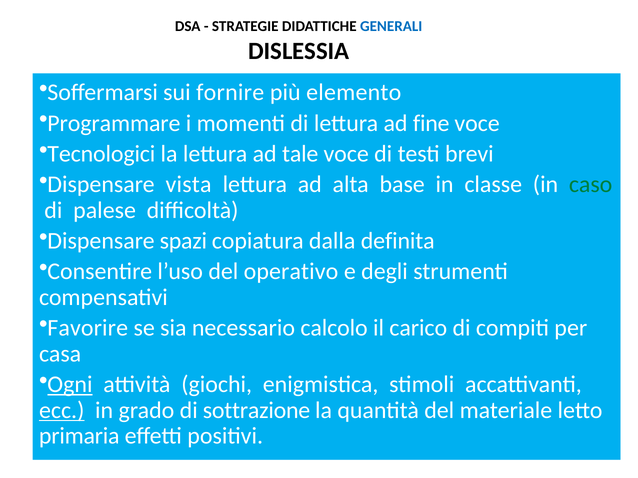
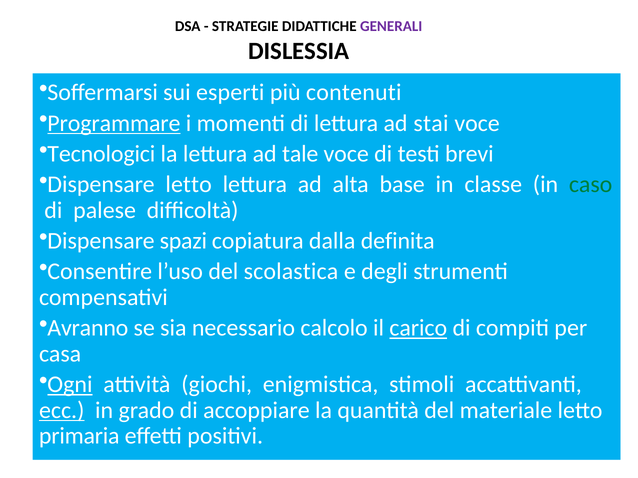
GENERALI colour: blue -> purple
fornire: fornire -> esperti
elemento: elemento -> contenuti
Programmare underline: none -> present
fine: fine -> stai
Dispensare vista: vista -> letto
operativo: operativo -> scolastica
Favorire: Favorire -> Avranno
carico underline: none -> present
sottrazione: sottrazione -> accoppiare
